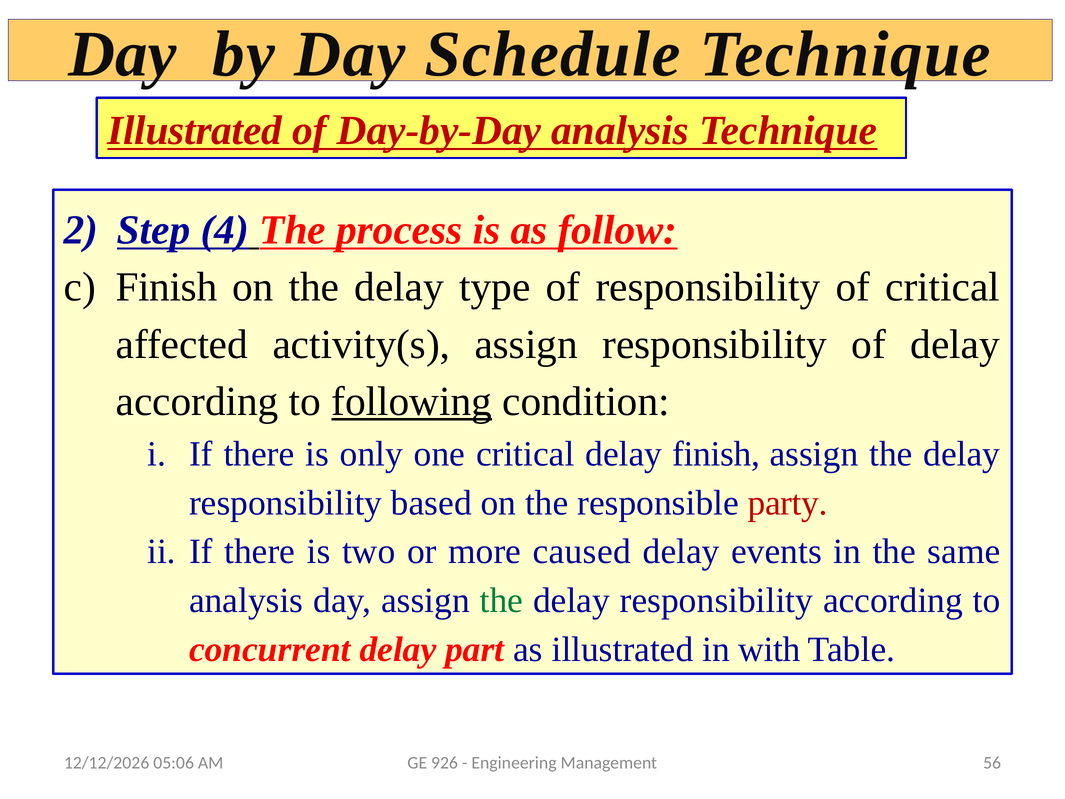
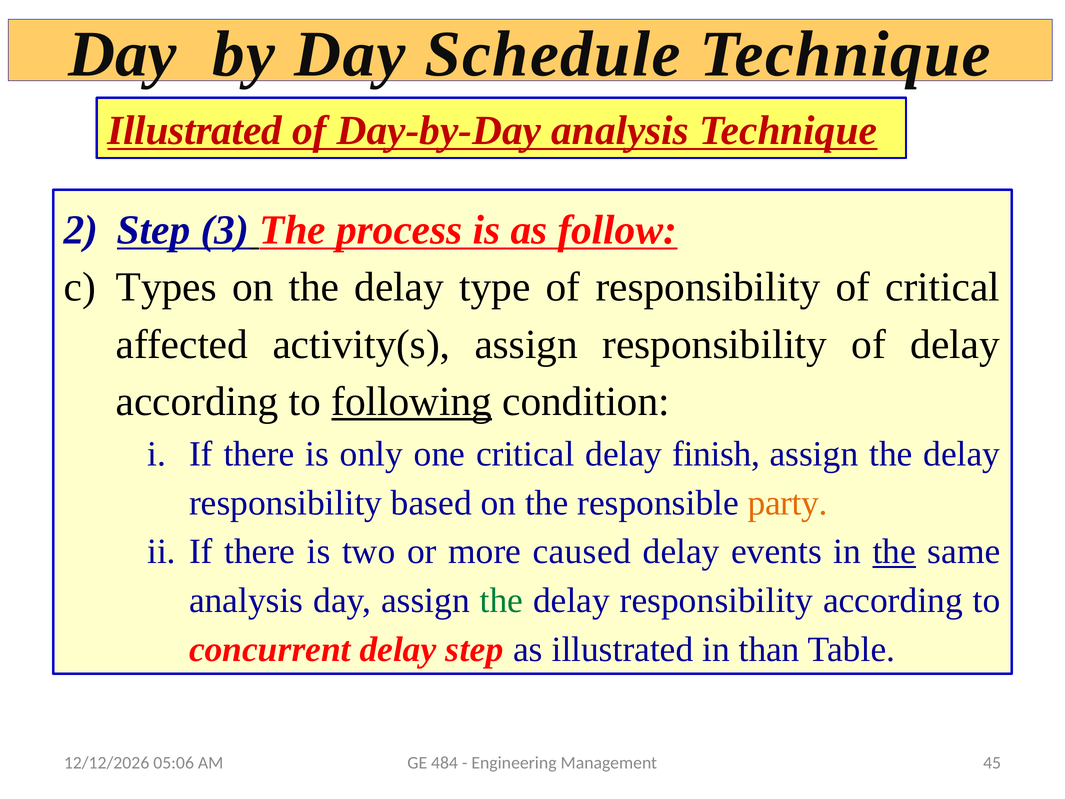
4: 4 -> 3
Finish at (166, 287): Finish -> Types
party colour: red -> orange
the at (894, 552) underline: none -> present
delay part: part -> step
with: with -> than
926: 926 -> 484
56: 56 -> 45
